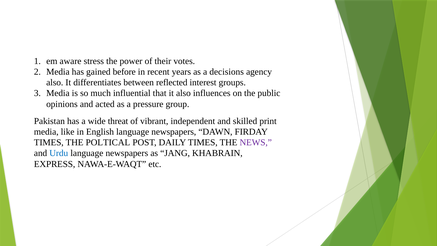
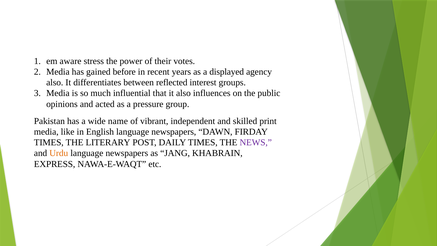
decisions: decisions -> displayed
threat: threat -> name
POLTICAL: POLTICAL -> LITERARY
Urdu colour: blue -> orange
